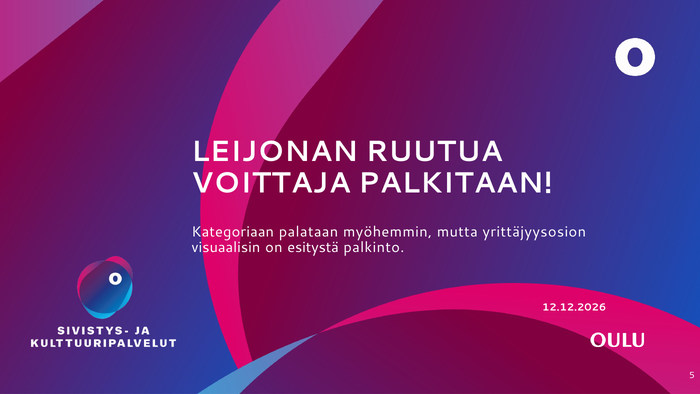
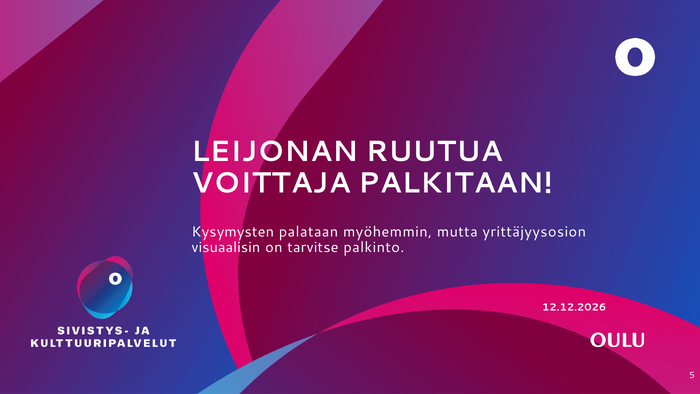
Kategoriaan: Kategoriaan -> Kysymysten
esitystä: esitystä -> tarvitse
